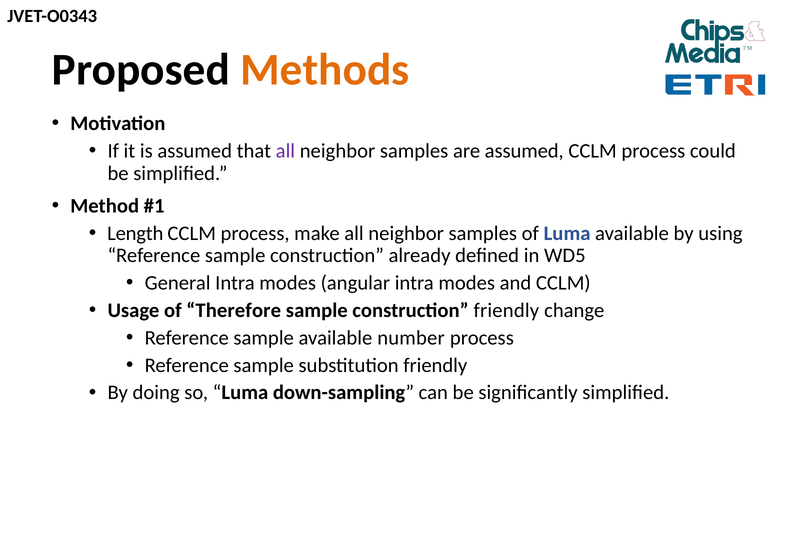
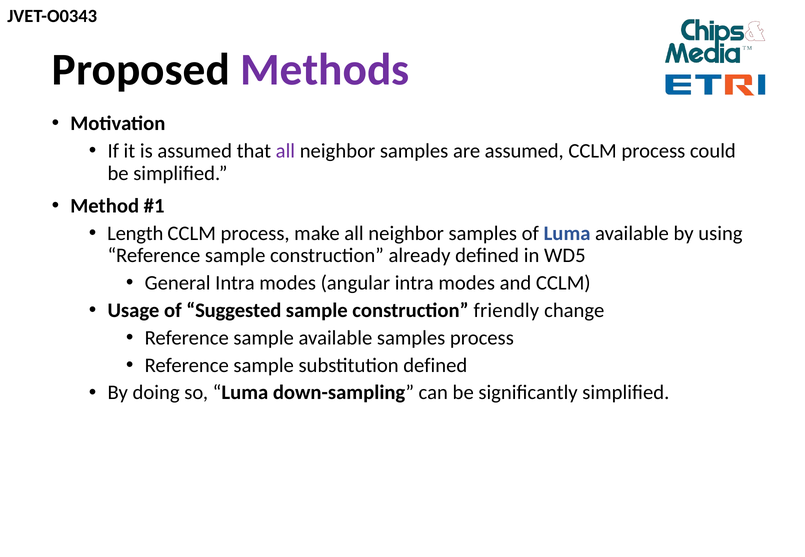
Methods colour: orange -> purple
Therefore: Therefore -> Suggested
available number: number -> samples
substitution friendly: friendly -> defined
